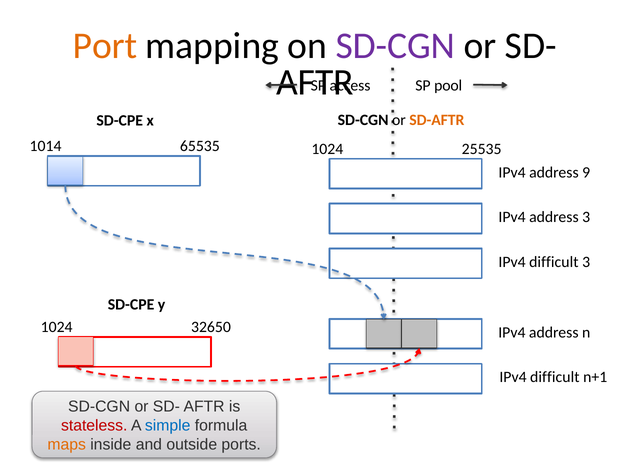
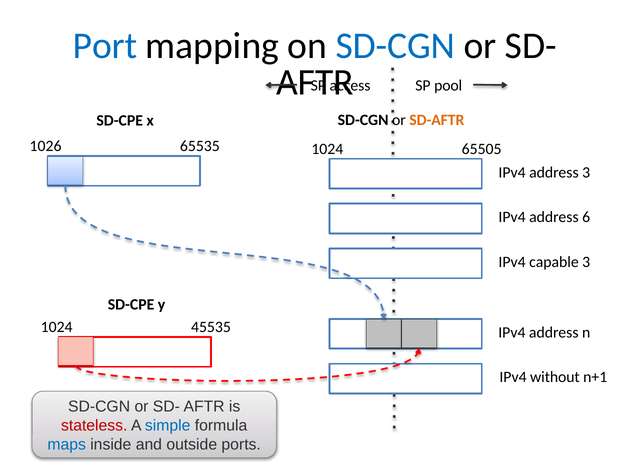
Port colour: orange -> blue
SD-CGN at (395, 46) colour: purple -> blue
1014: 1014 -> 1026
25535: 25535 -> 65505
address 9: 9 -> 3
address 3: 3 -> 6
difficult at (554, 262): difficult -> capable
32650: 32650 -> 45535
difficult at (555, 377): difficult -> without
maps colour: orange -> blue
